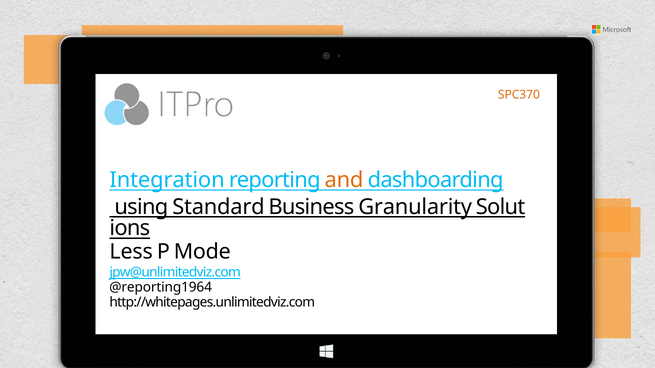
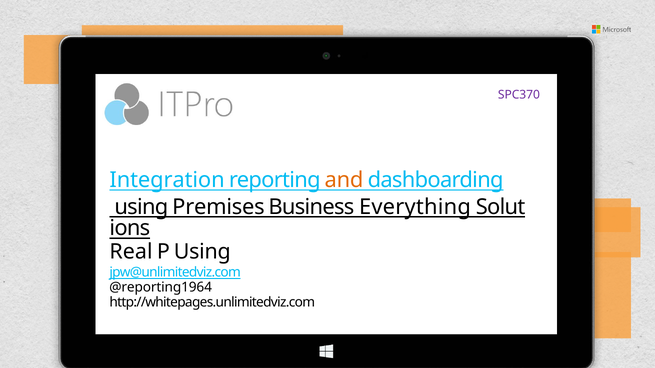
SPC370 colour: orange -> purple
Standard: Standard -> Premises
Granularity: Granularity -> Everything
Less: Less -> Real
P Mode: Mode -> Using
